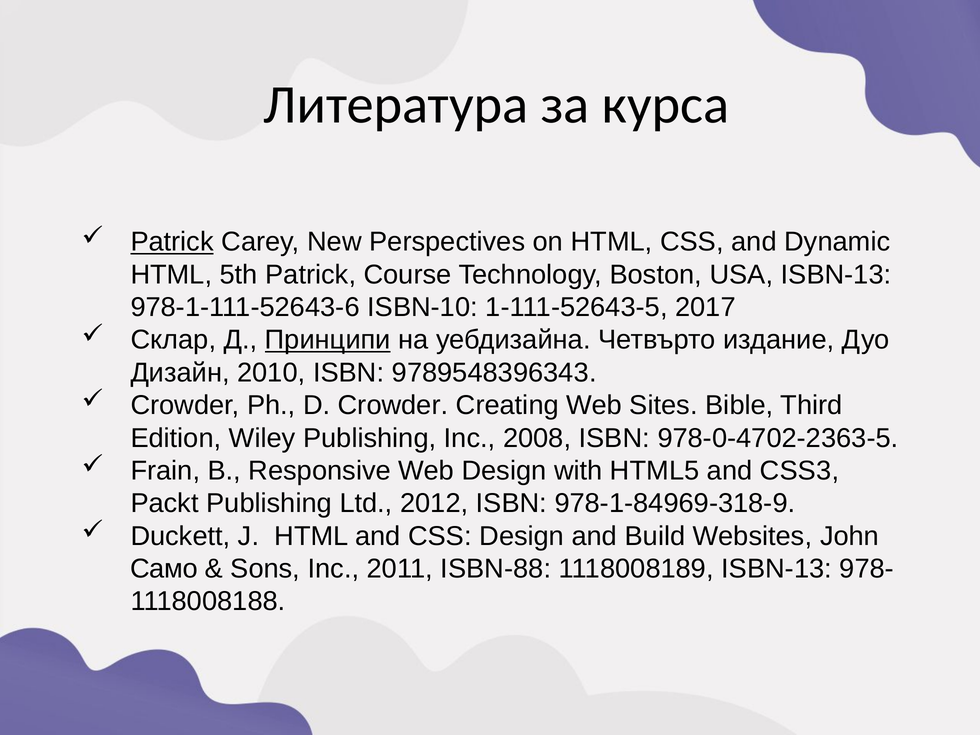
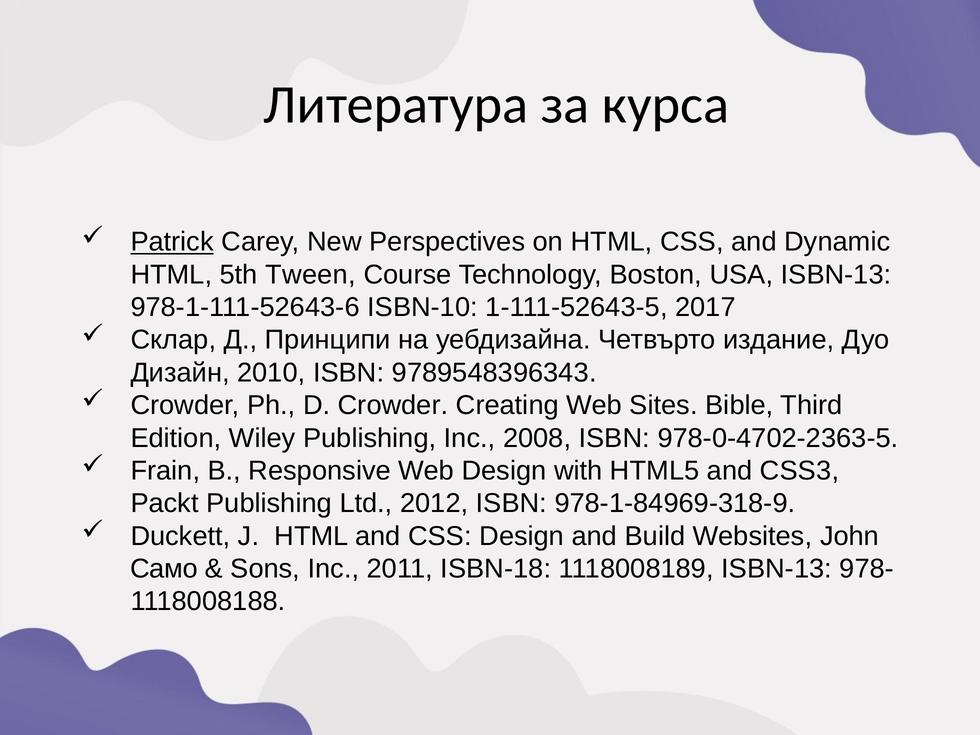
5th Patrick: Patrick -> Tween
Принципи underline: present -> none
ISBN-88: ISBN-88 -> ISBN-18
